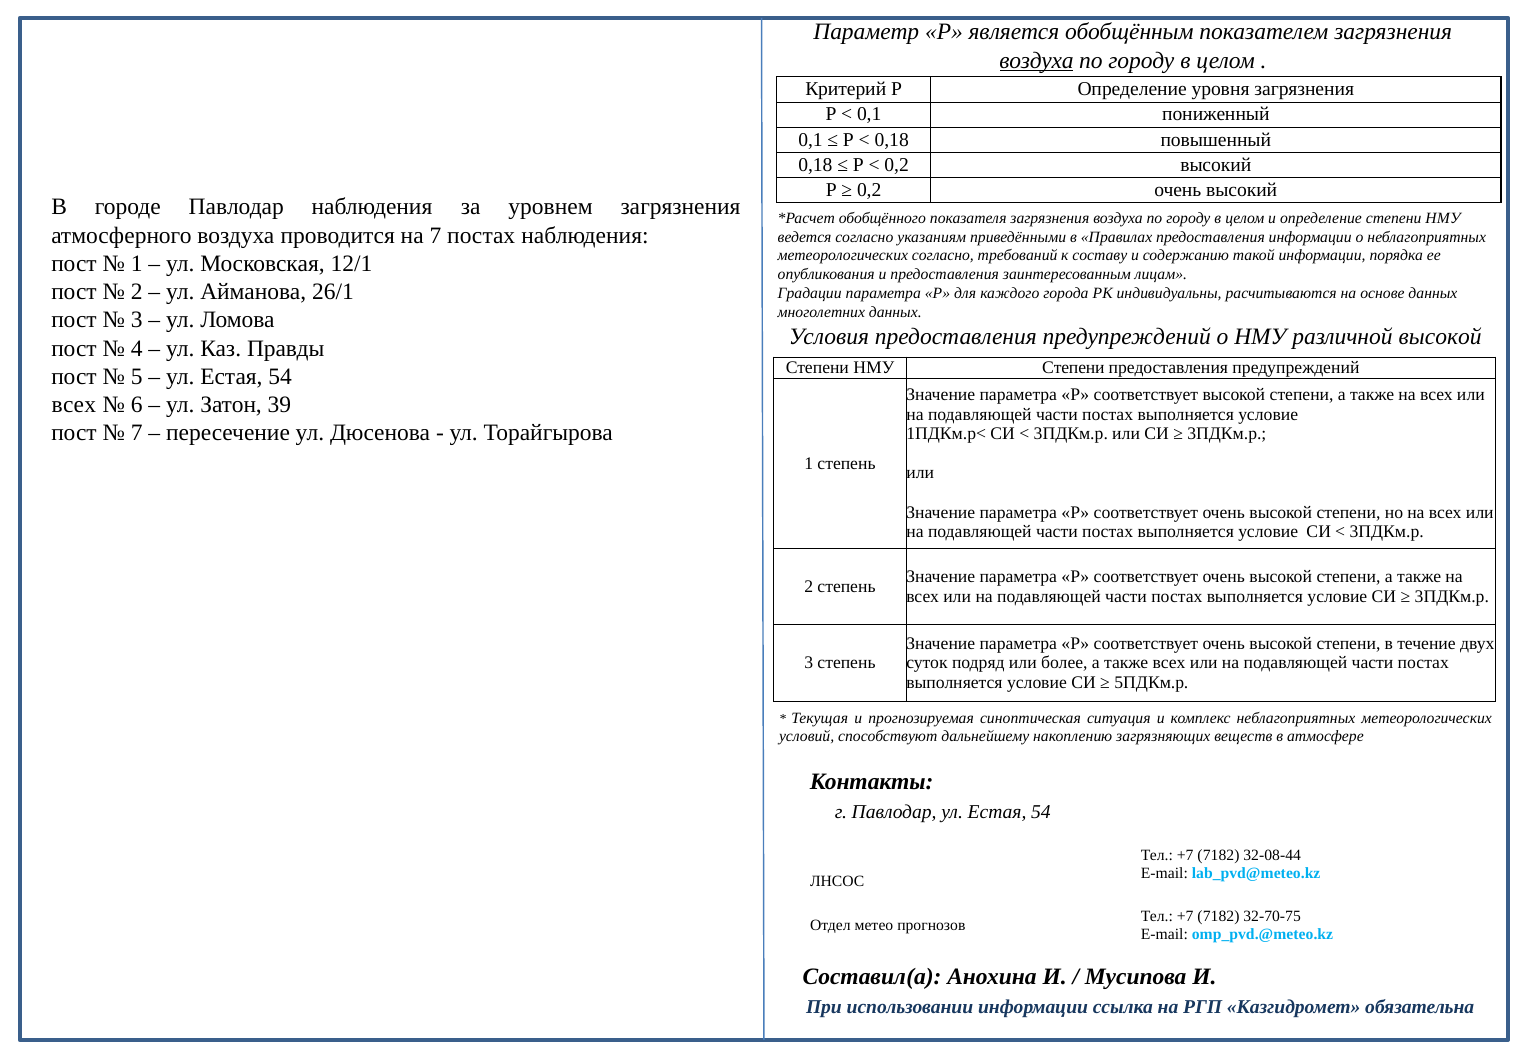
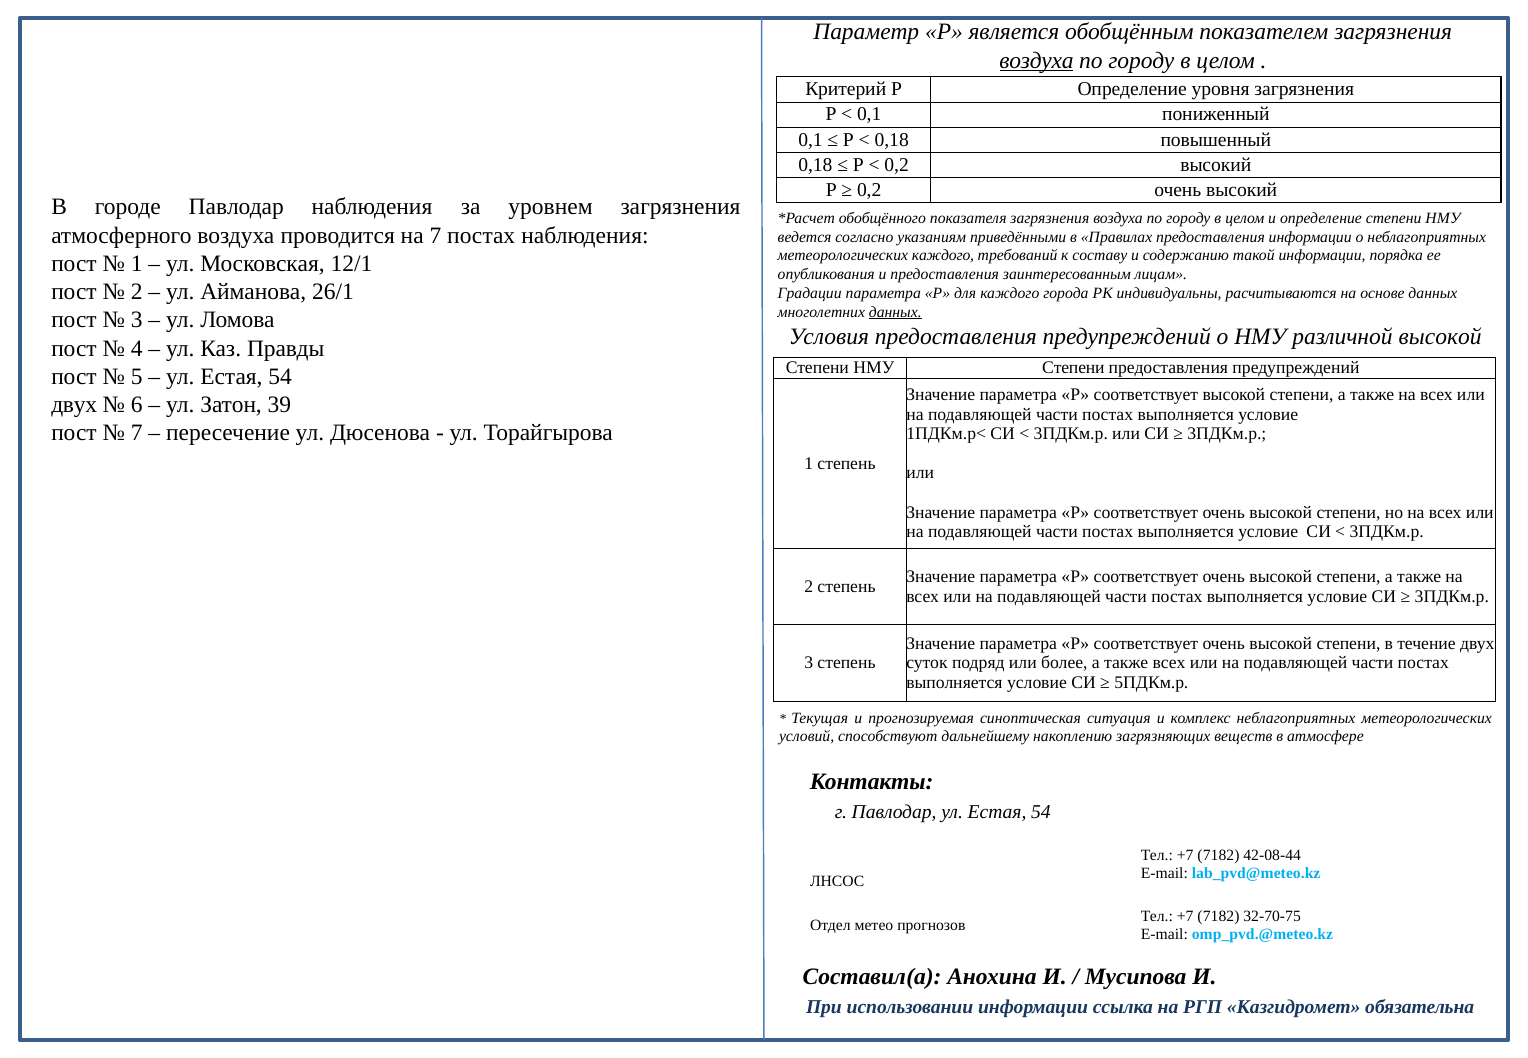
метеорологических согласно: согласно -> каждого
данных at (895, 312) underline: none -> present
всех at (74, 405): всех -> двух
32-08-44: 32-08-44 -> 42-08-44
